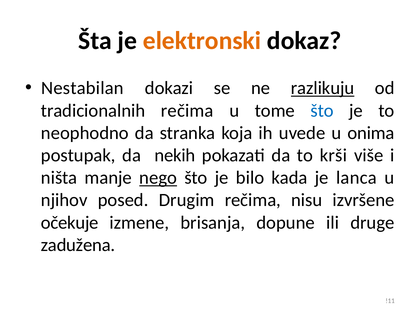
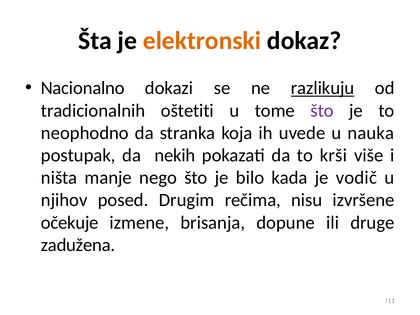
Nestabilan: Nestabilan -> Nacionalno
tradicionalnih rečima: rečima -> oštetiti
što at (322, 111) colour: blue -> purple
onima: onima -> nauka
nego underline: present -> none
lanca: lanca -> vodič
